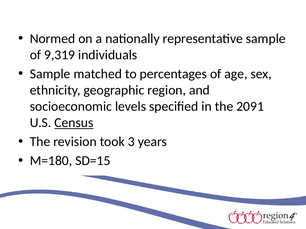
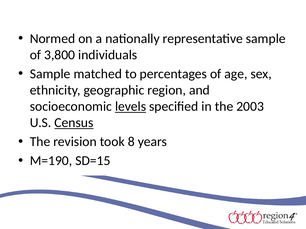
9,319: 9,319 -> 3,800
levels underline: none -> present
2091: 2091 -> 2003
3: 3 -> 8
M=180: M=180 -> M=190
